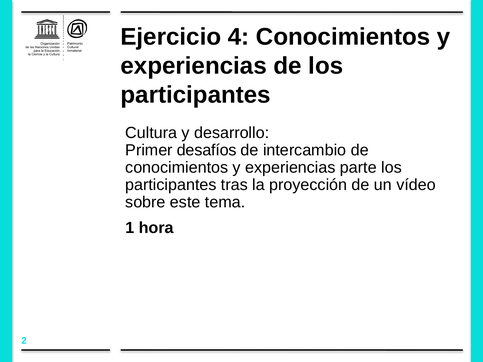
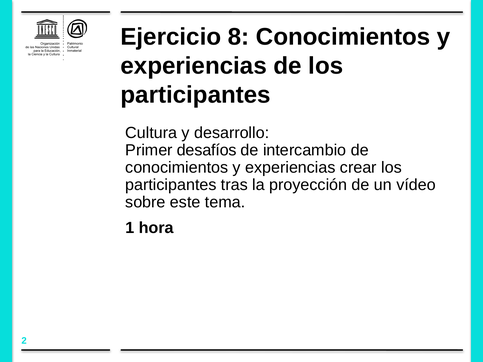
4: 4 -> 8
parte: parte -> crear
